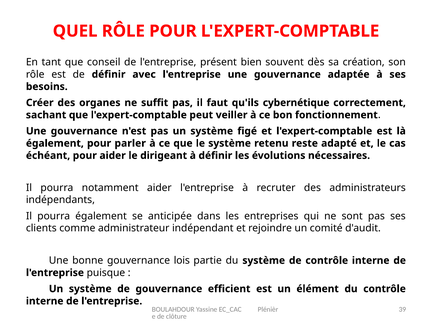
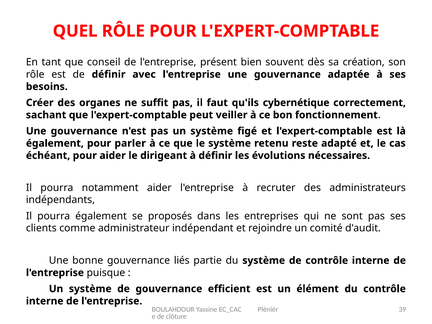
anticipée: anticipée -> proposés
lois: lois -> liés
